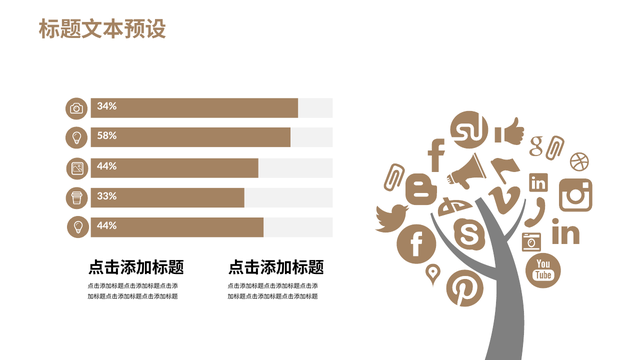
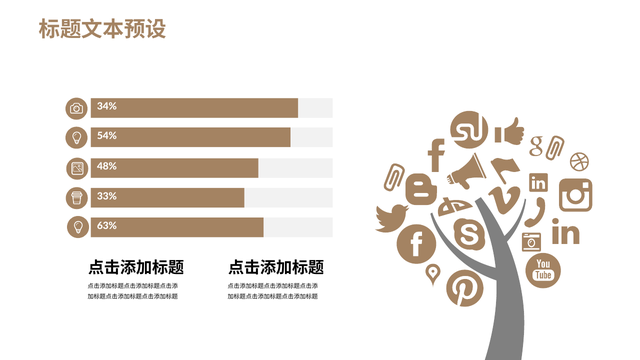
58%: 58% -> 54%
44% at (107, 167): 44% -> 48%
44% at (107, 226): 44% -> 63%
